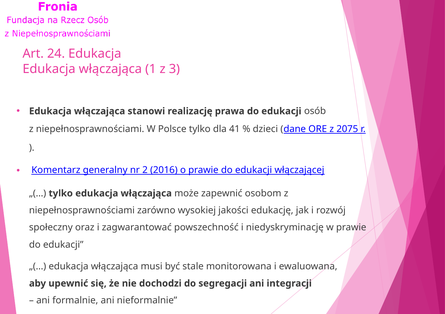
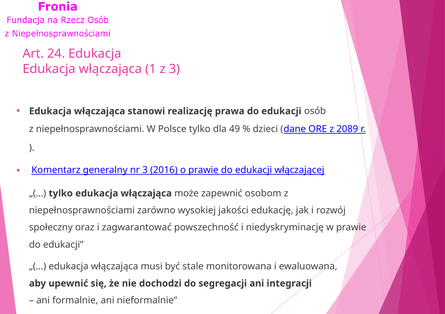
41: 41 -> 49
2075: 2075 -> 2089
nr 2: 2 -> 3
